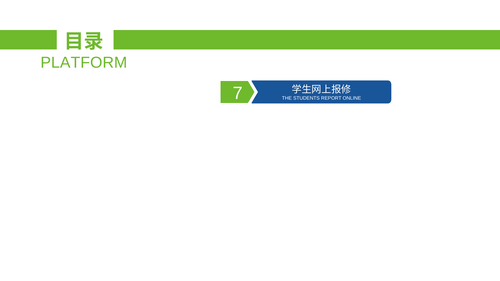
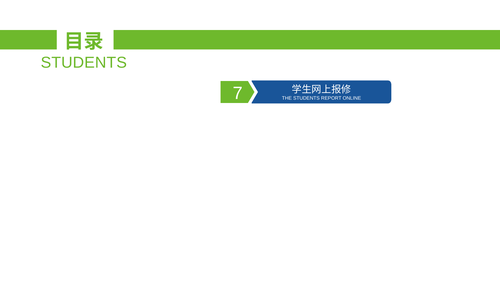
PLATFORM at (84, 63): PLATFORM -> STUDENTS
